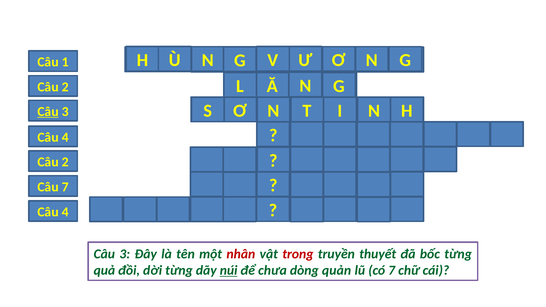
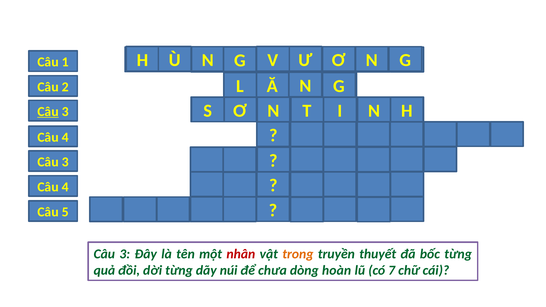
2 at (65, 162): 2 -> 3
7 at (65, 187): 7 -> 4
4 at (65, 212): 4 -> 5
trong colour: red -> orange
núi underline: present -> none
quản: quản -> hoàn
